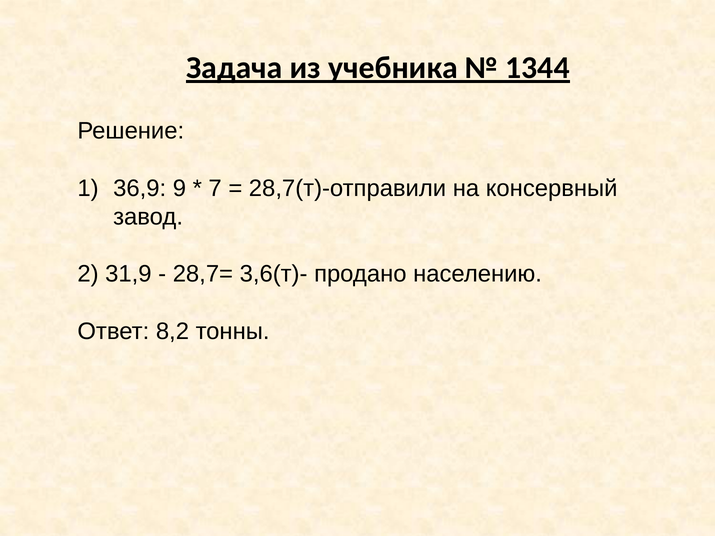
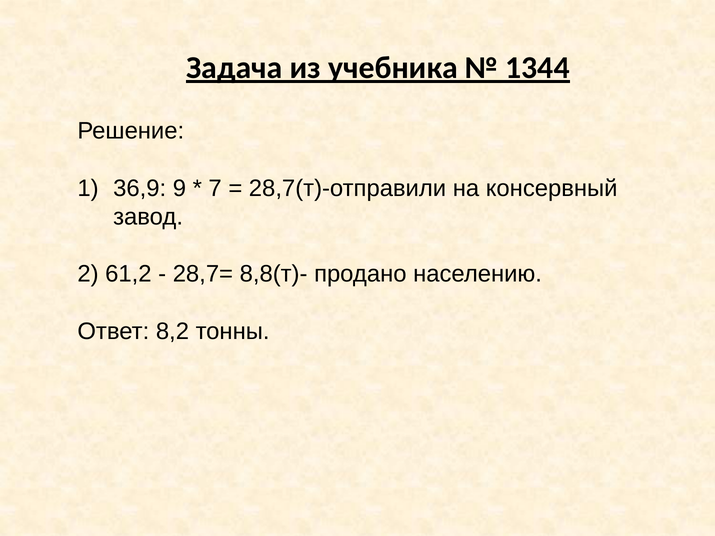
31,9: 31,9 -> 61,2
3,6(т)-: 3,6(т)- -> 8,8(т)-
